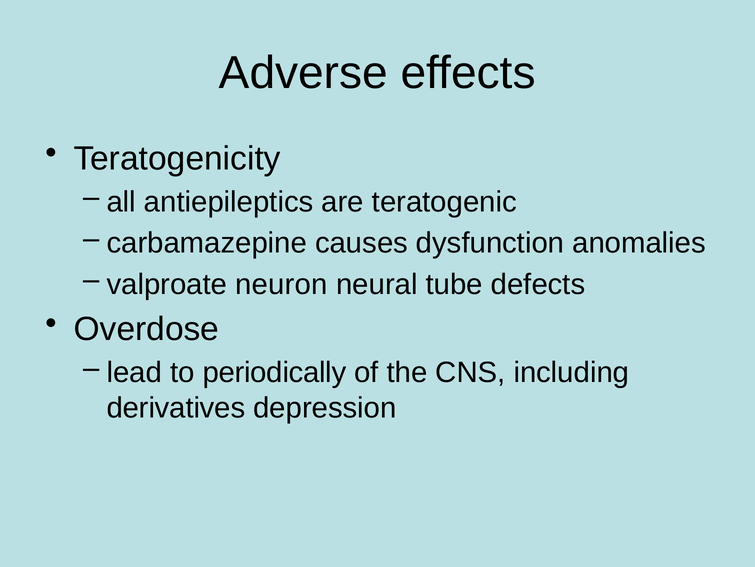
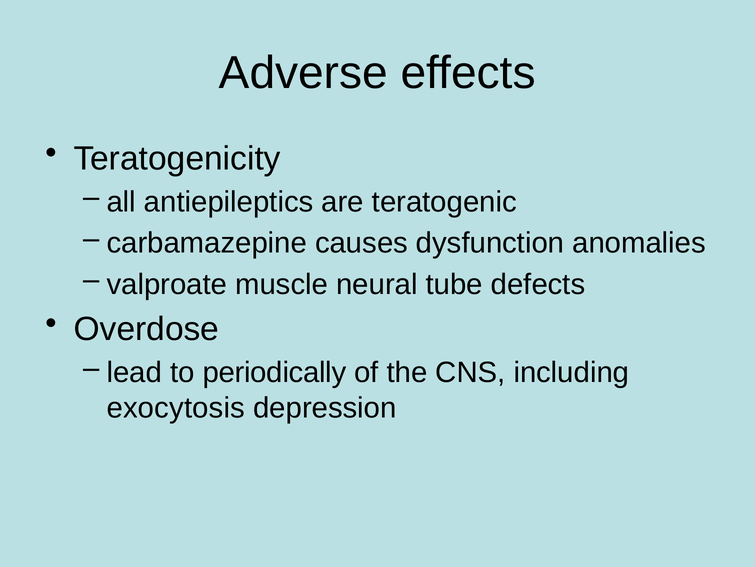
neuron: neuron -> muscle
derivatives: derivatives -> exocytosis
